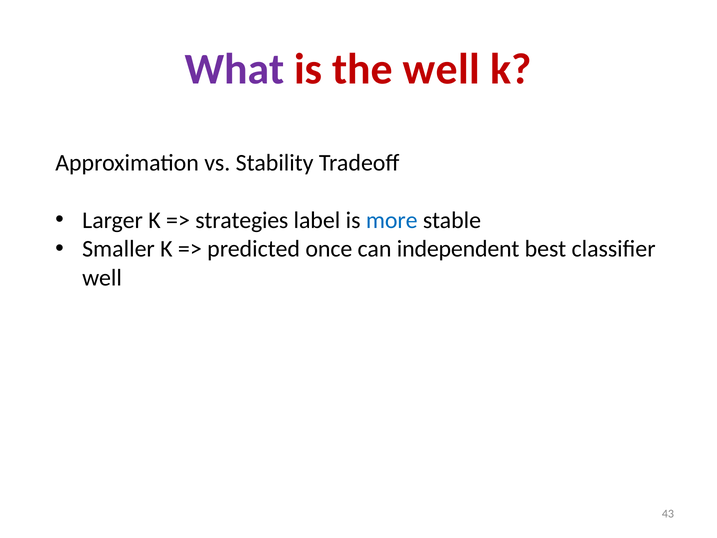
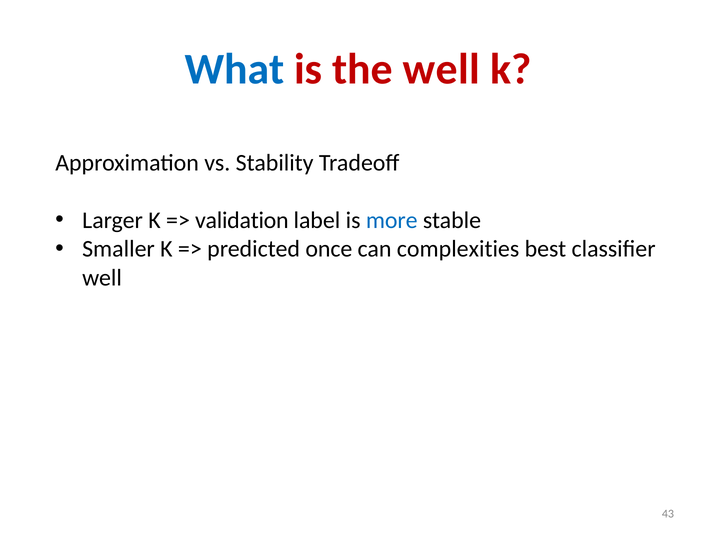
What colour: purple -> blue
strategies: strategies -> validation
independent: independent -> complexities
